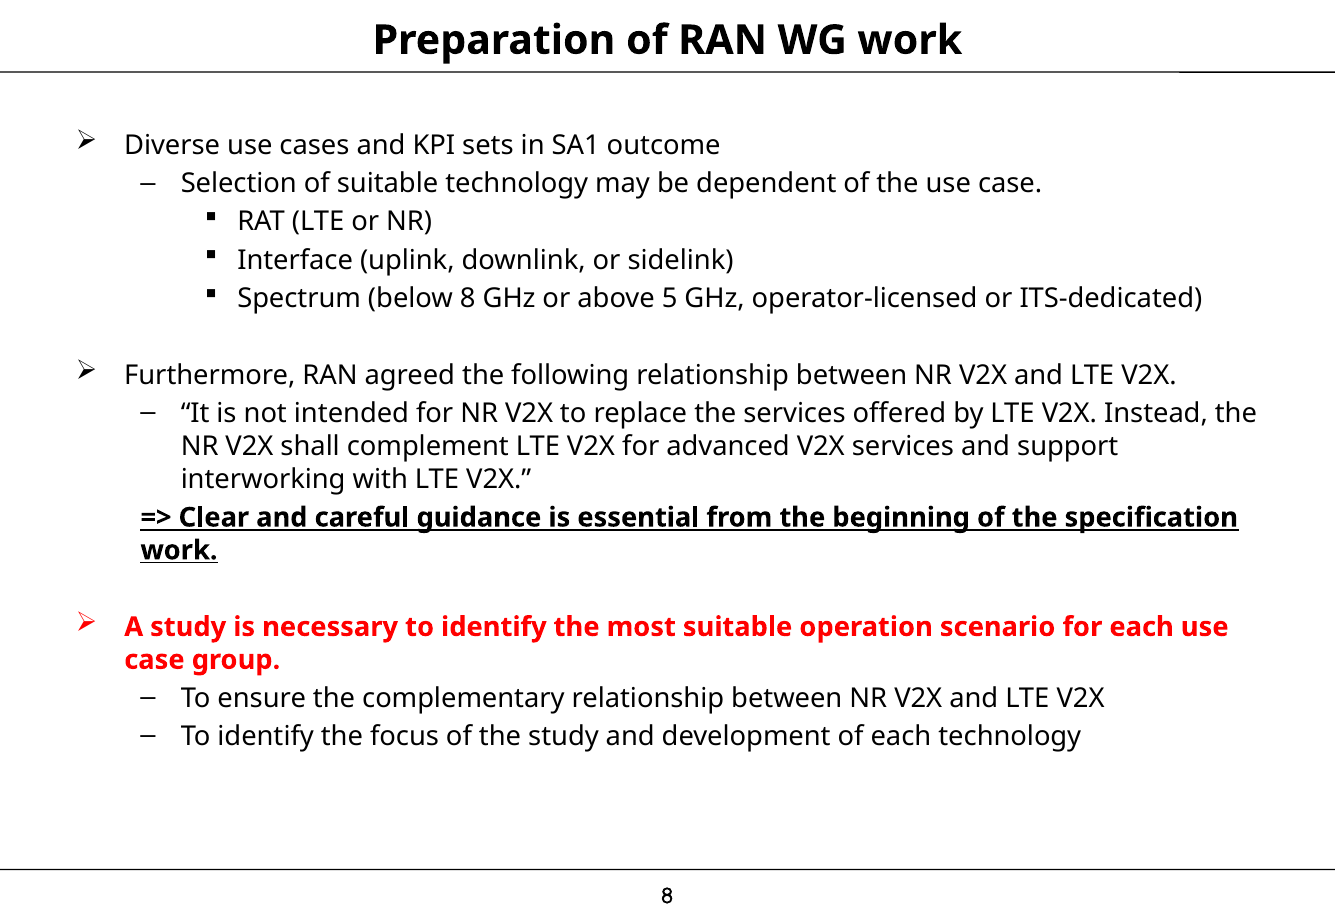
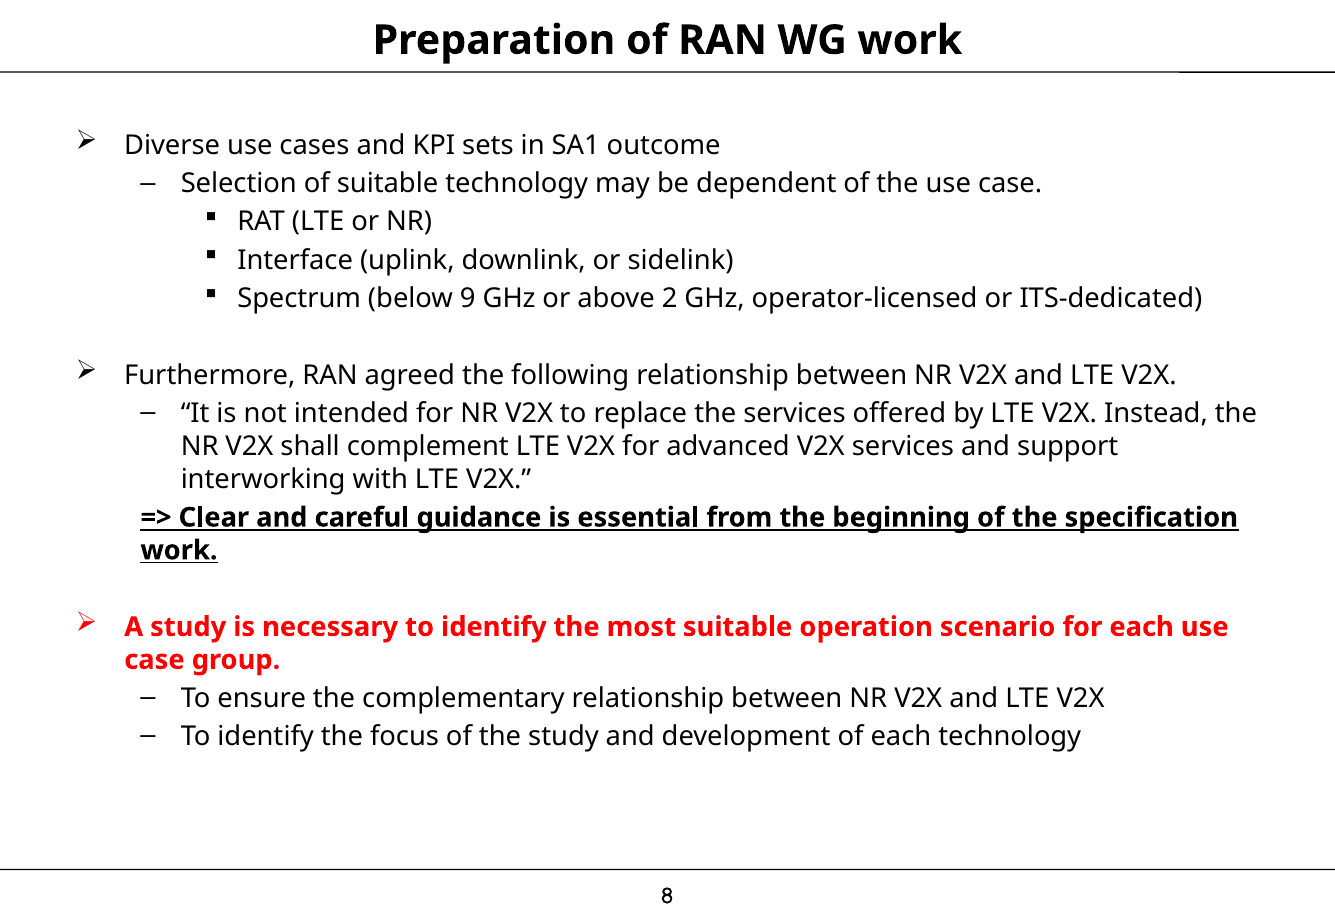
below 8: 8 -> 9
5: 5 -> 2
